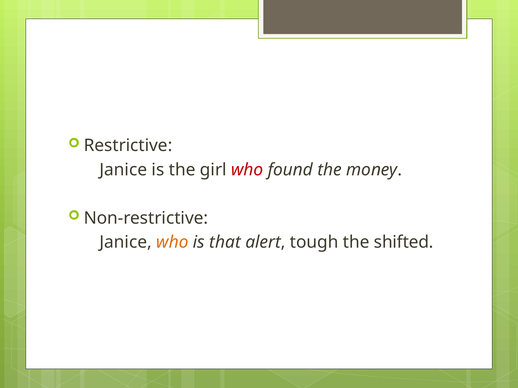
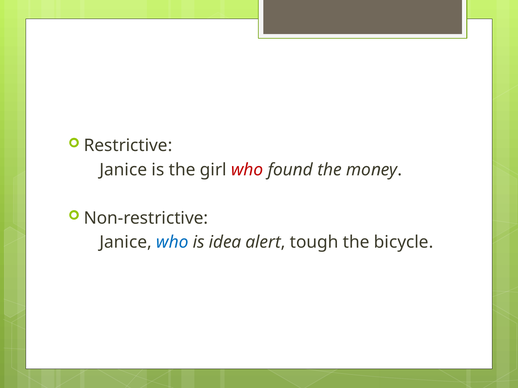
who at (172, 242) colour: orange -> blue
that: that -> idea
shifted: shifted -> bicycle
